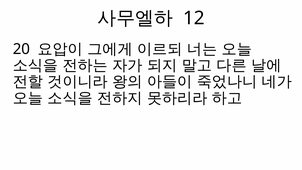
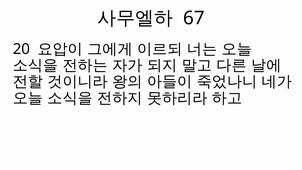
12: 12 -> 67
